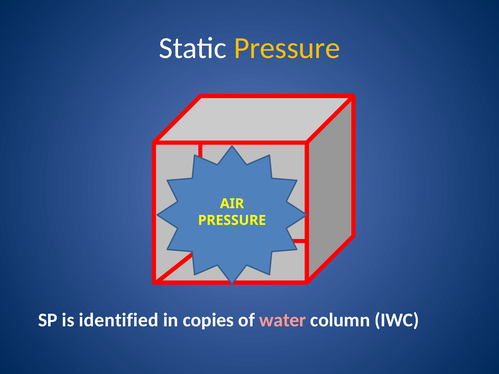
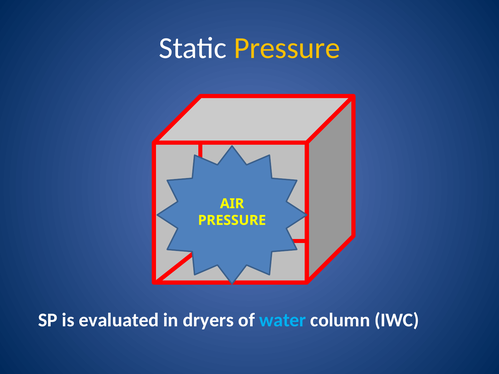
identified: identified -> evaluated
copies: copies -> dryers
water colour: pink -> light blue
